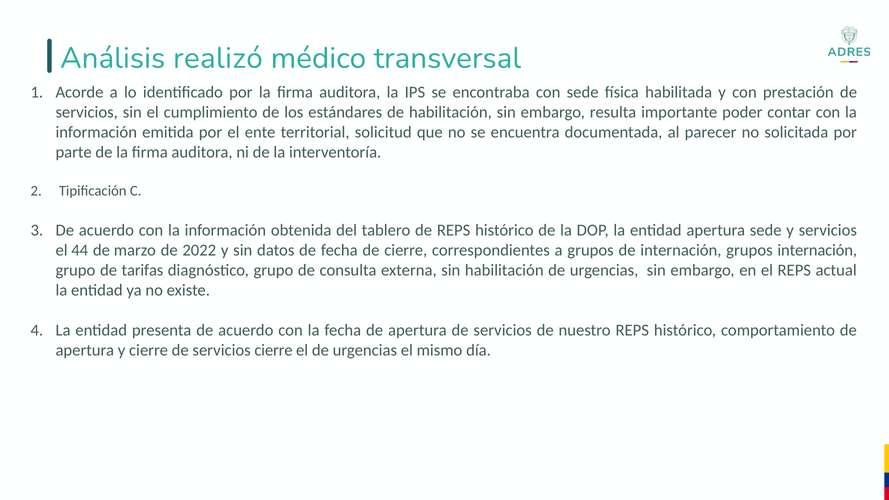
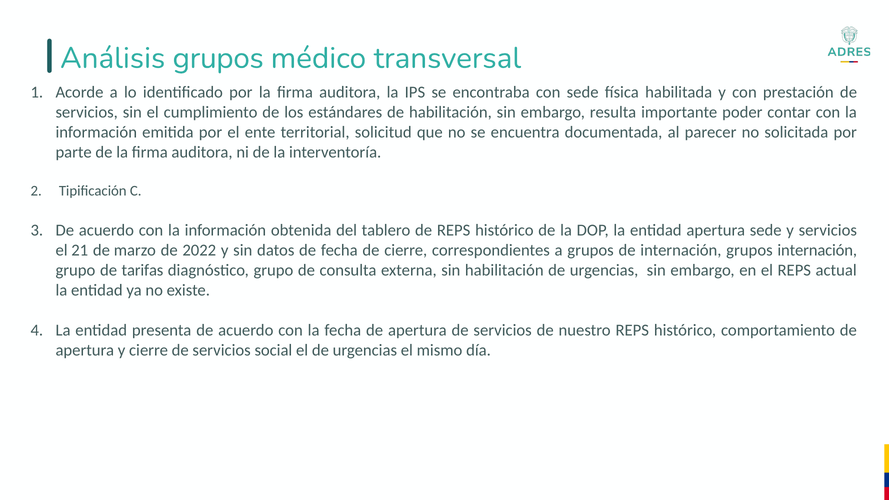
Análisis realizó: realizó -> grupos
44: 44 -> 21
servicios cierre: cierre -> social
